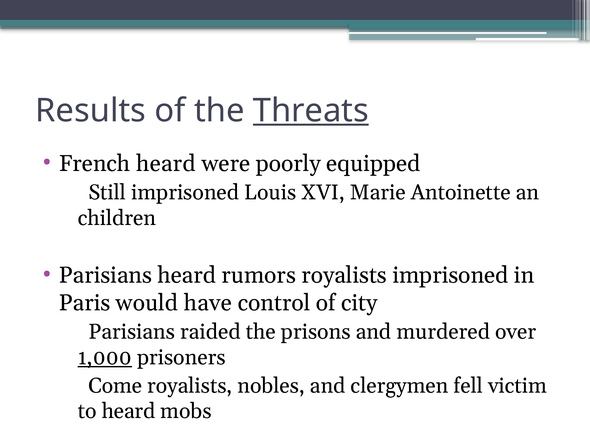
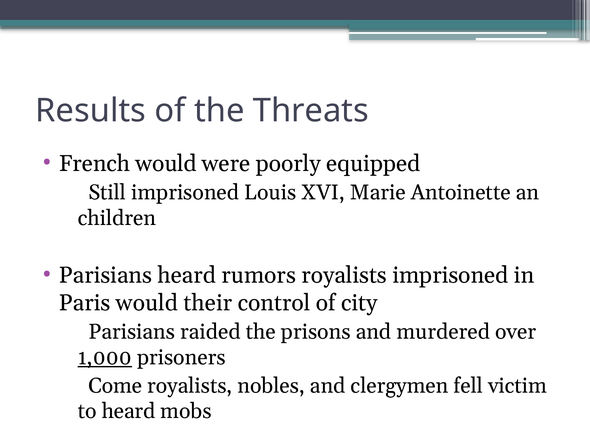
Threats underline: present -> none
French heard: heard -> would
have: have -> their
